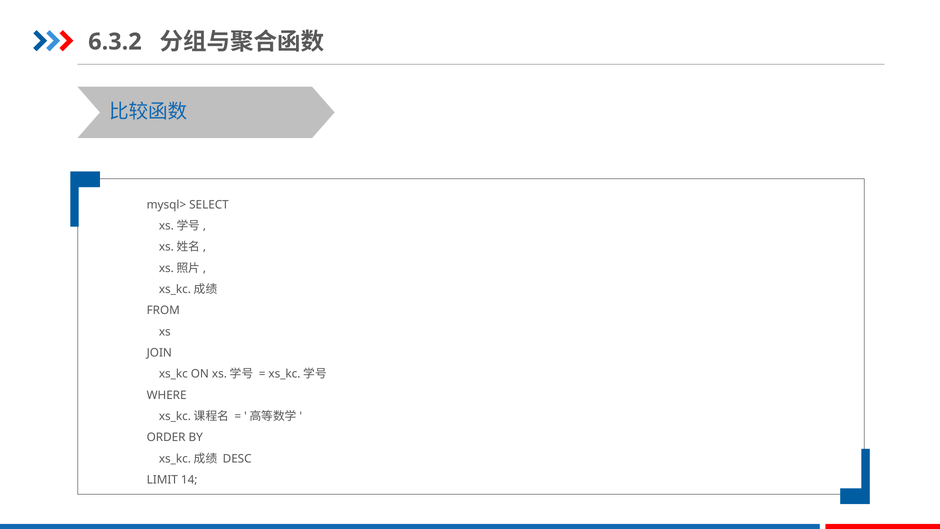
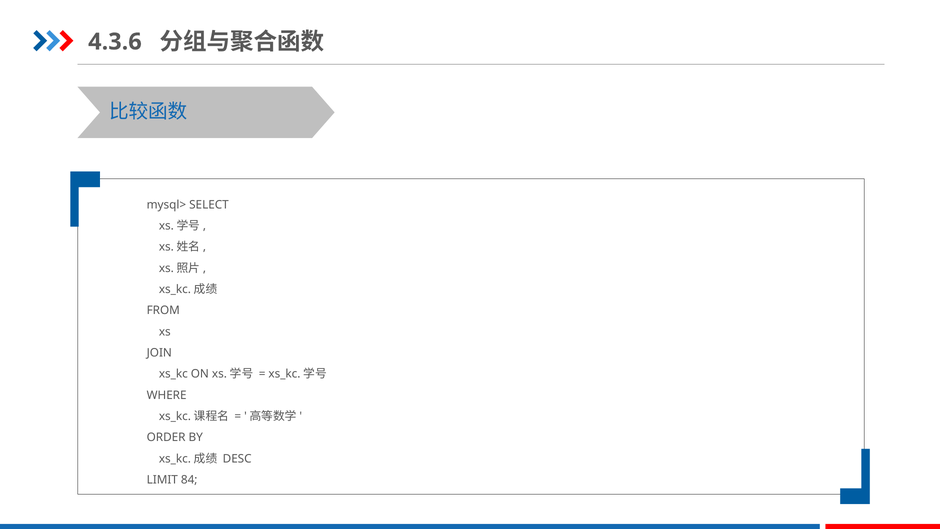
6.3.2: 6.3.2 -> 4.3.6
14: 14 -> 84
